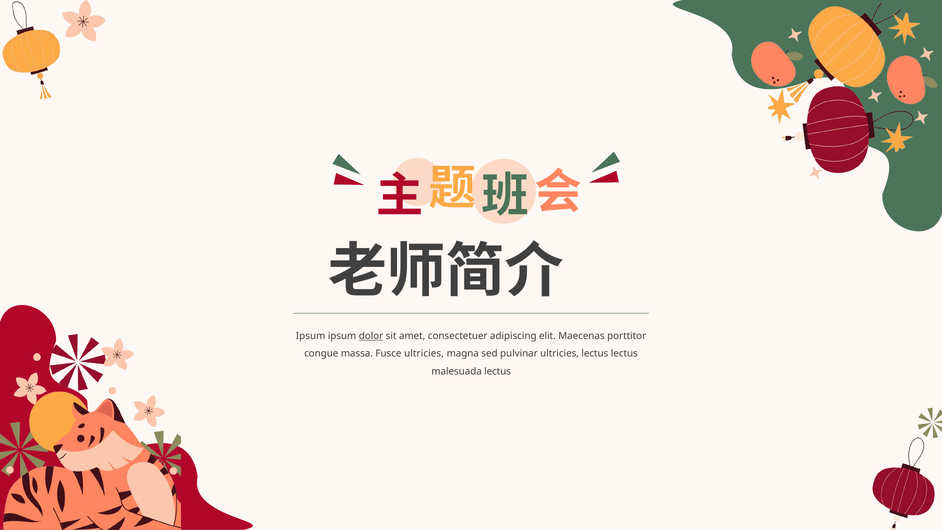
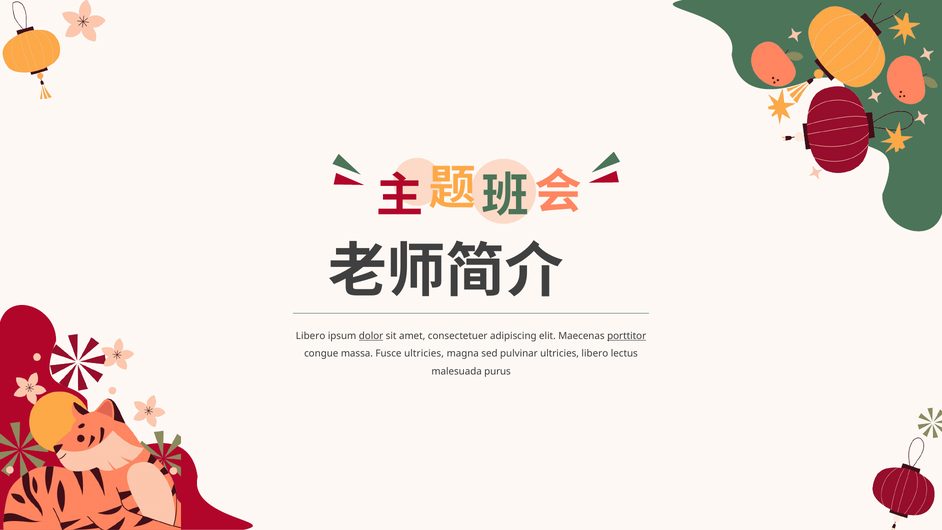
Ipsum at (311, 336): Ipsum -> Libero
porttitor underline: none -> present
ultricies lectus: lectus -> libero
malesuada lectus: lectus -> purus
